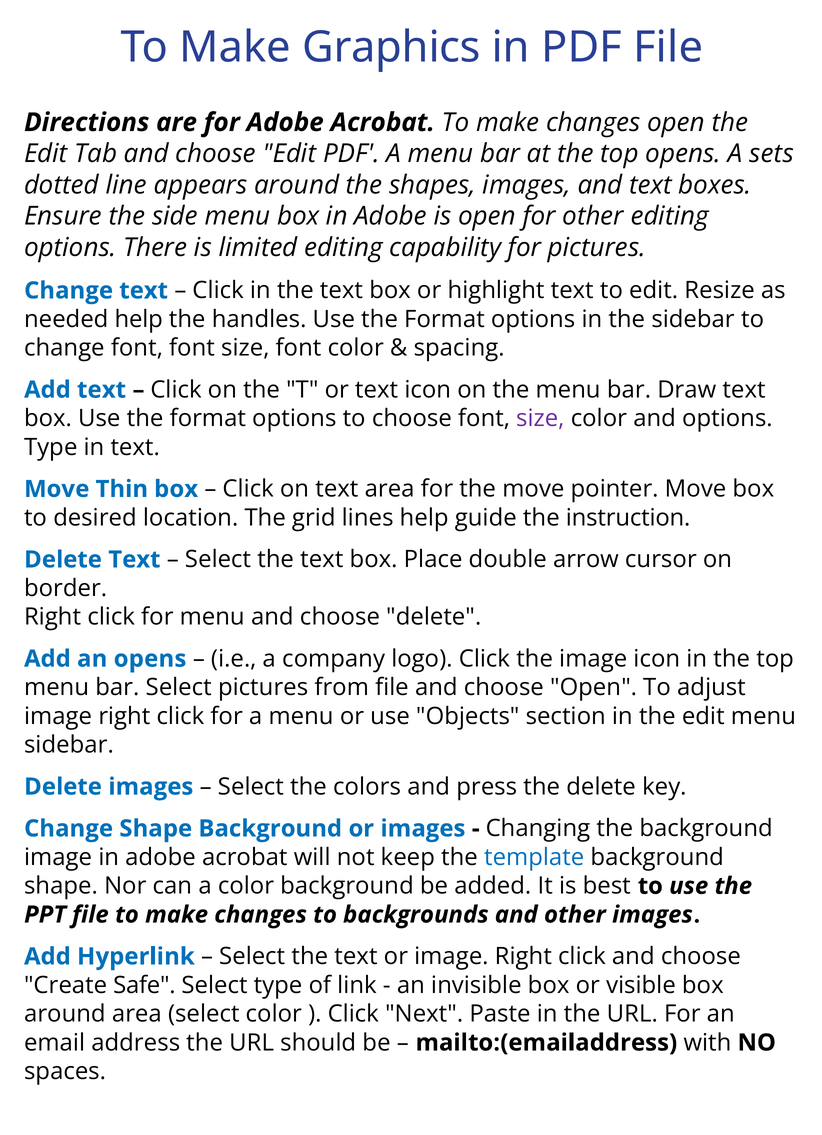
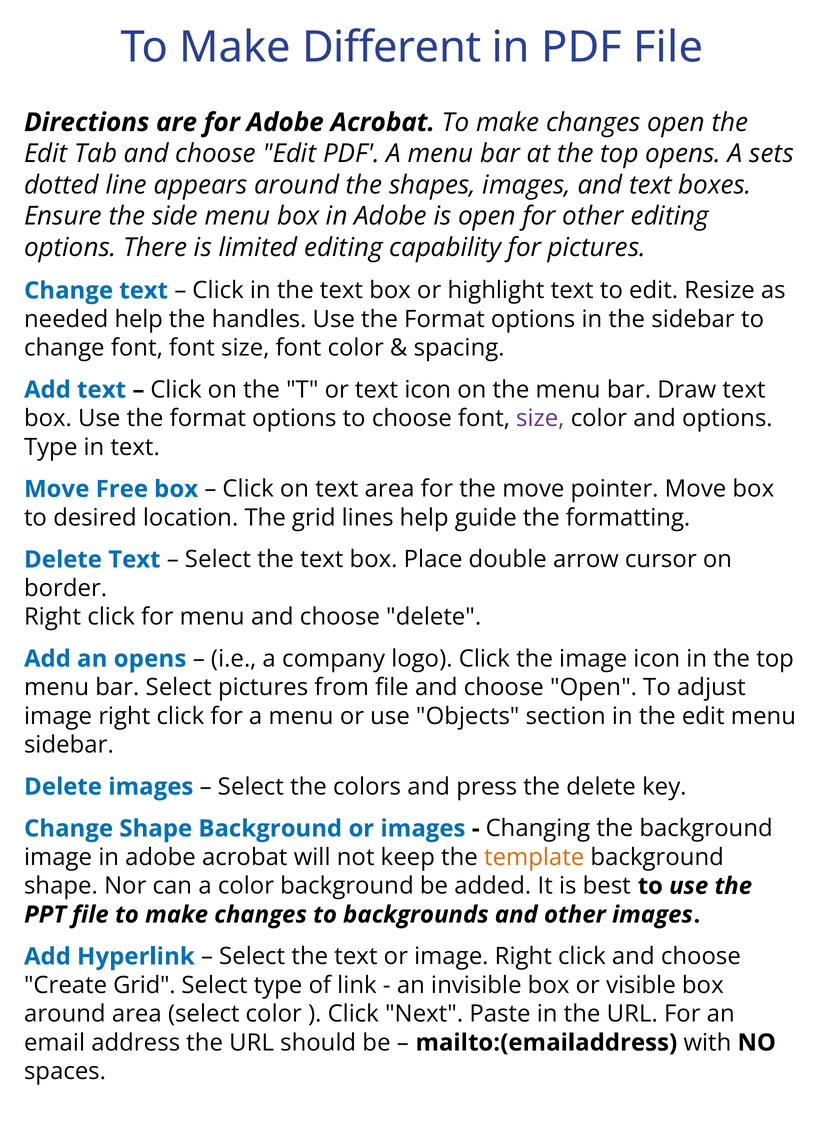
Graphics: Graphics -> Different
Thin: Thin -> Free
instruction: instruction -> formatting
template colour: blue -> orange
Create Safe: Safe -> Grid
